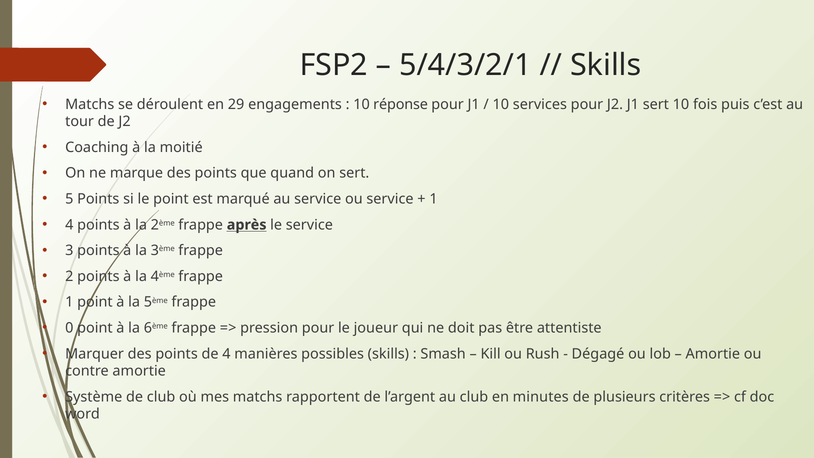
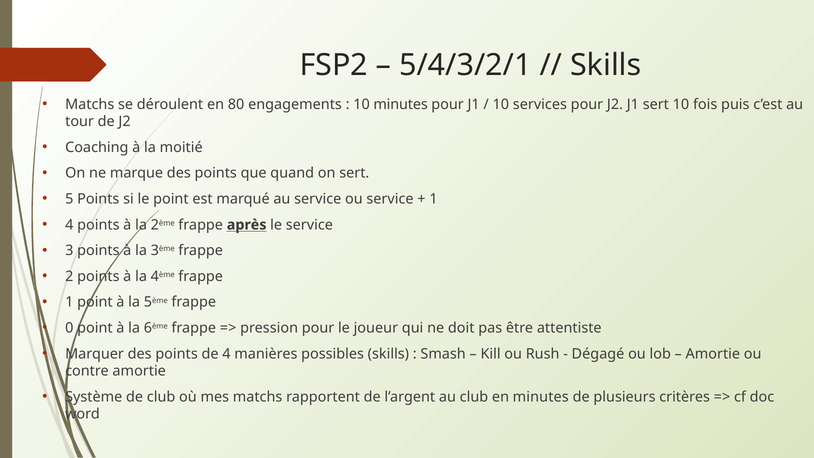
29: 29 -> 80
10 réponse: réponse -> minutes
